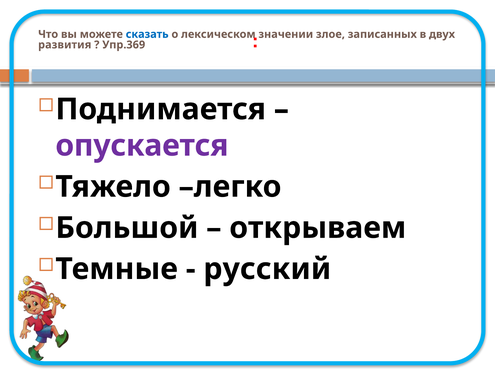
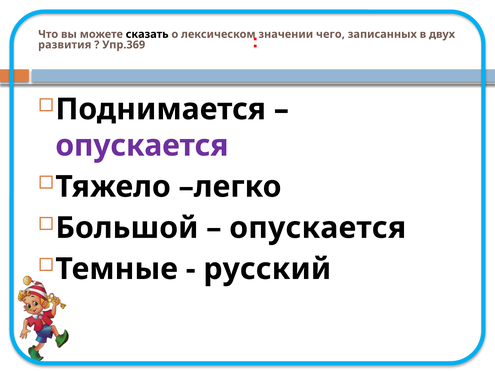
сказать colour: blue -> black
злое: злое -> чего
открываем at (318, 228): открываем -> опускается
